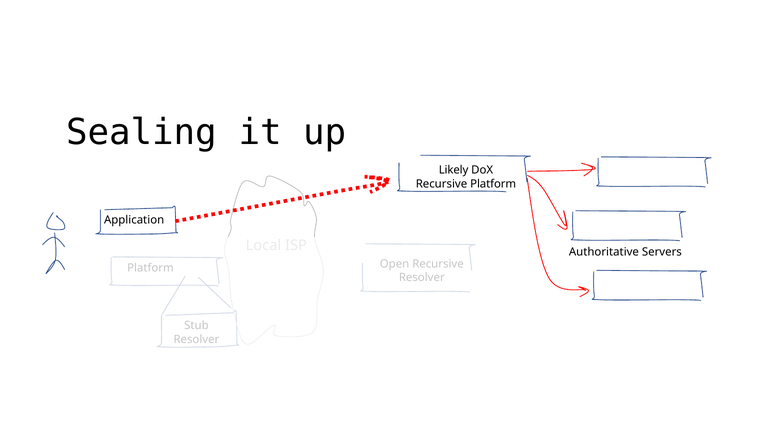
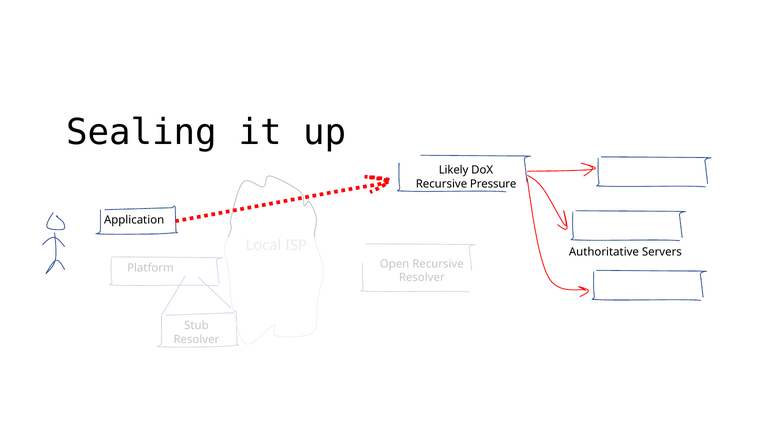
Recursive Platform: Platform -> Pressure
